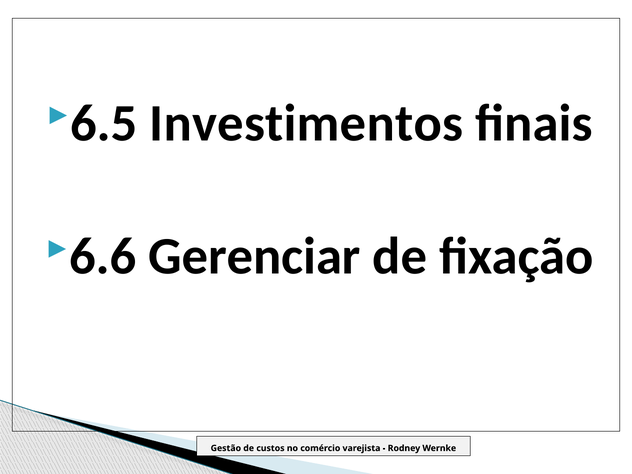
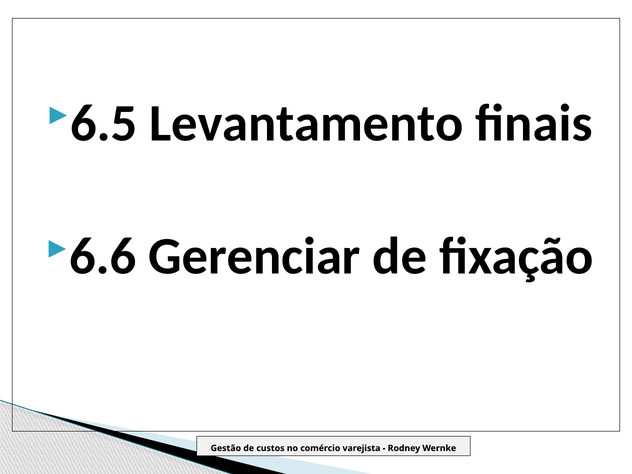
Investimentos: Investimentos -> Levantamento
